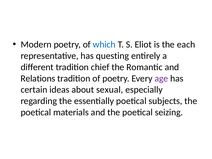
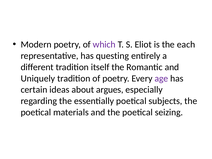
which colour: blue -> purple
chief: chief -> itself
Relations: Relations -> Uniquely
sexual: sexual -> argues
